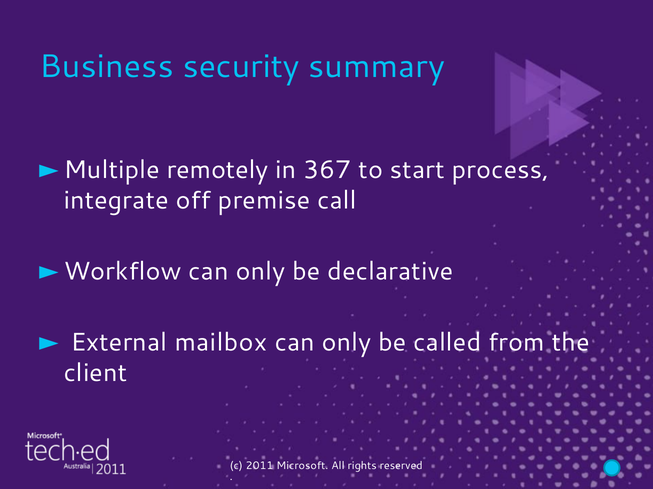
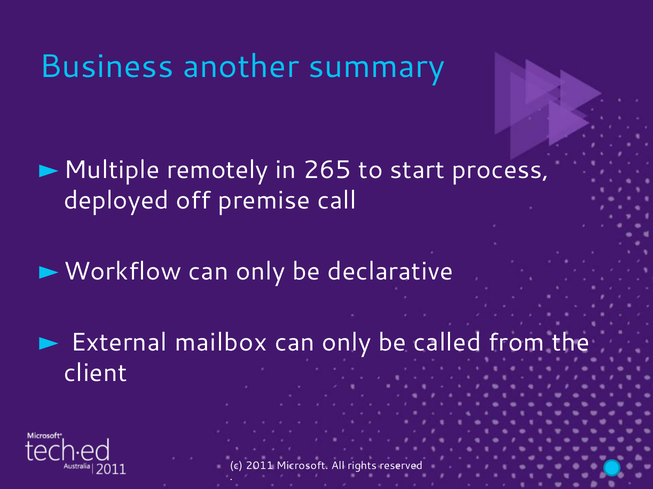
security: security -> another
367: 367 -> 265
integrate: integrate -> deployed
